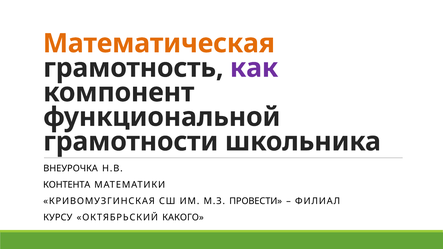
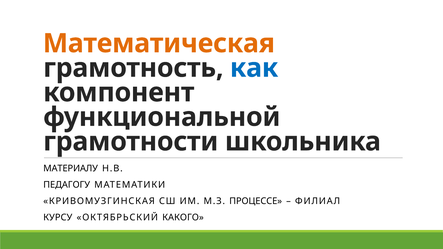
как colour: purple -> blue
ВНЕУРОЧКА: ВНЕУРОЧКА -> МАТЕРИАЛУ
КОНТЕНТА: КОНТЕНТА -> ПЕДАГОГУ
ПРОВЕСТИ: ПРОВЕСТИ -> ПРОЦЕССЕ
